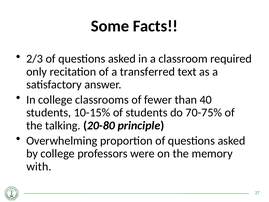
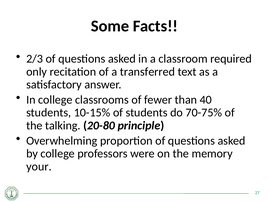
with: with -> your
